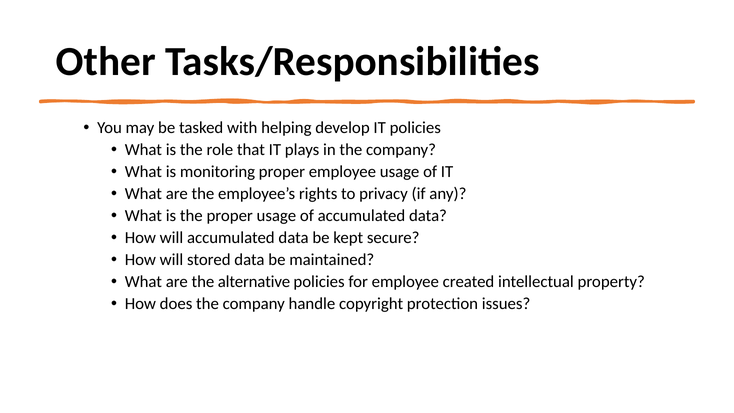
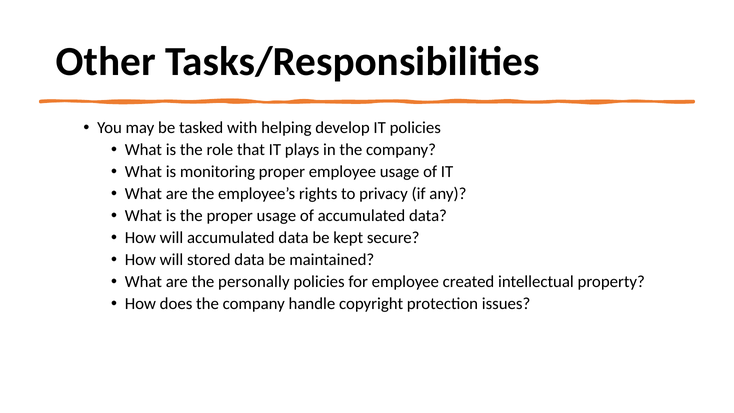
alternative: alternative -> personally
